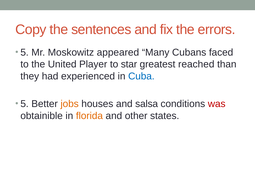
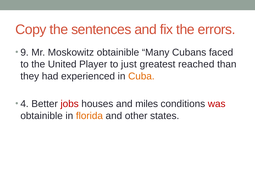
5 at (25, 53): 5 -> 9
Moskowitz appeared: appeared -> obtainible
star: star -> just
Cuba colour: blue -> orange
5 at (25, 104): 5 -> 4
jobs colour: orange -> red
salsa: salsa -> miles
